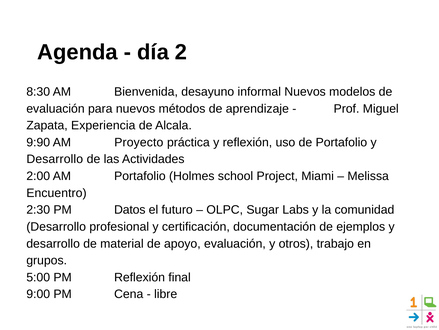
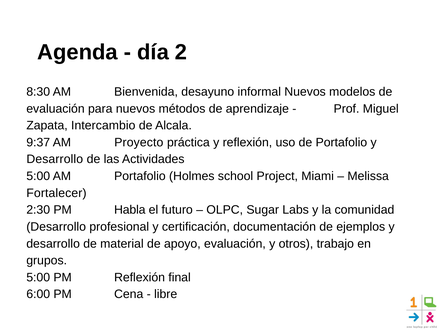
Experiencia: Experiencia -> Intercambio
9:90: 9:90 -> 9:37
2:00 at (38, 176): 2:00 -> 5:00
Encuentro: Encuentro -> Fortalecer
Datos: Datos -> Habla
9:00: 9:00 -> 6:00
